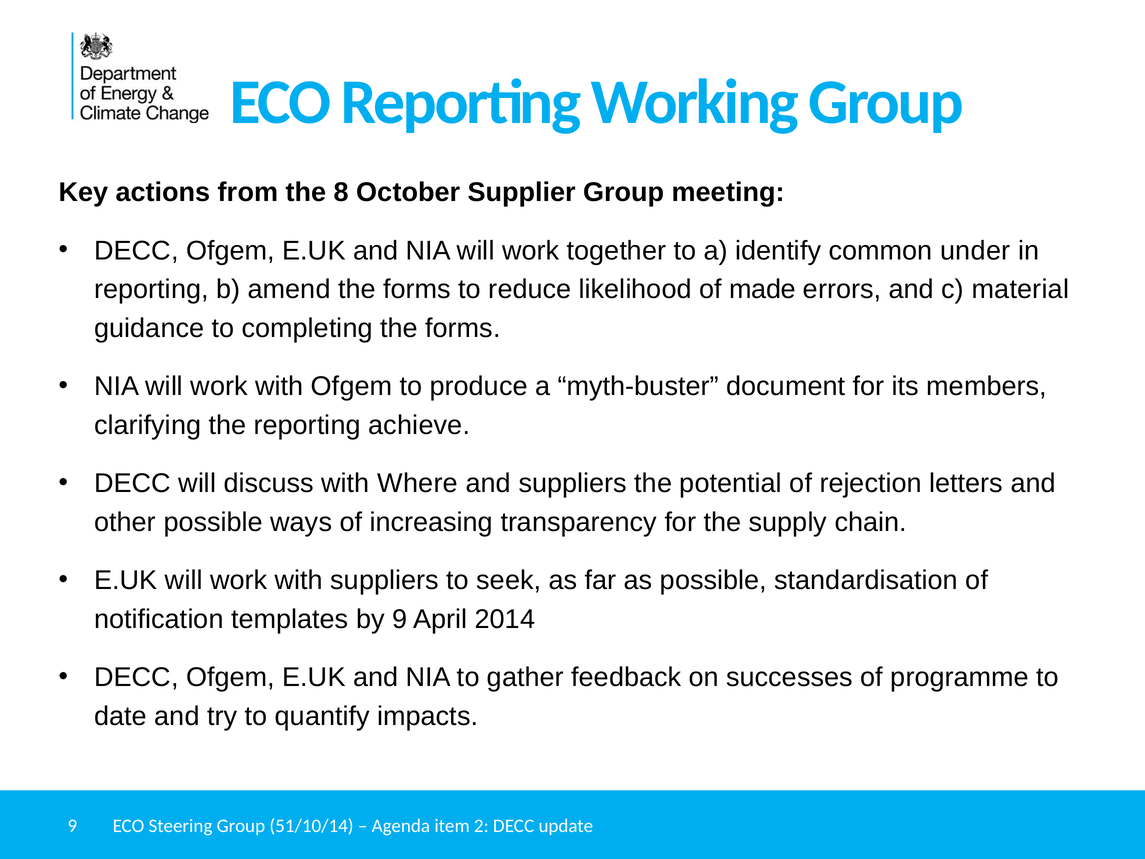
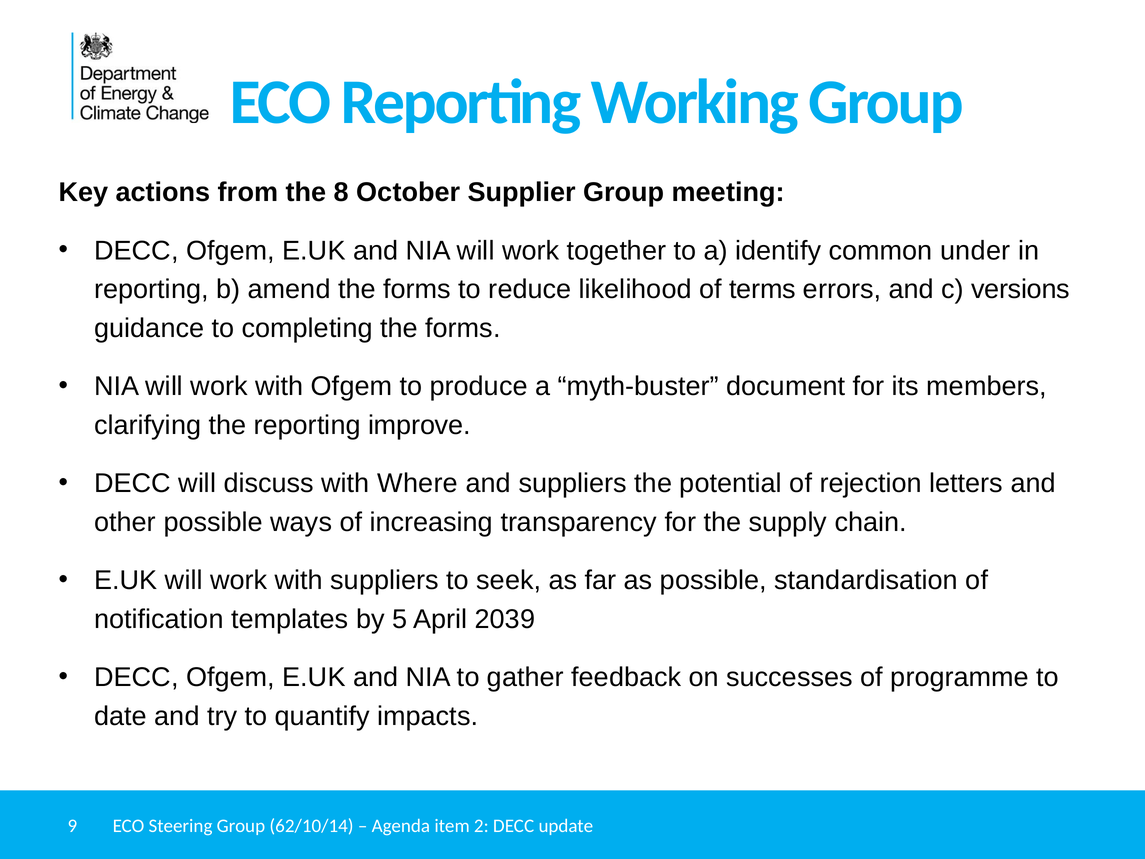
made: made -> terms
material: material -> versions
achieve: achieve -> improve
by 9: 9 -> 5
2014: 2014 -> 2039
51/10/14: 51/10/14 -> 62/10/14
